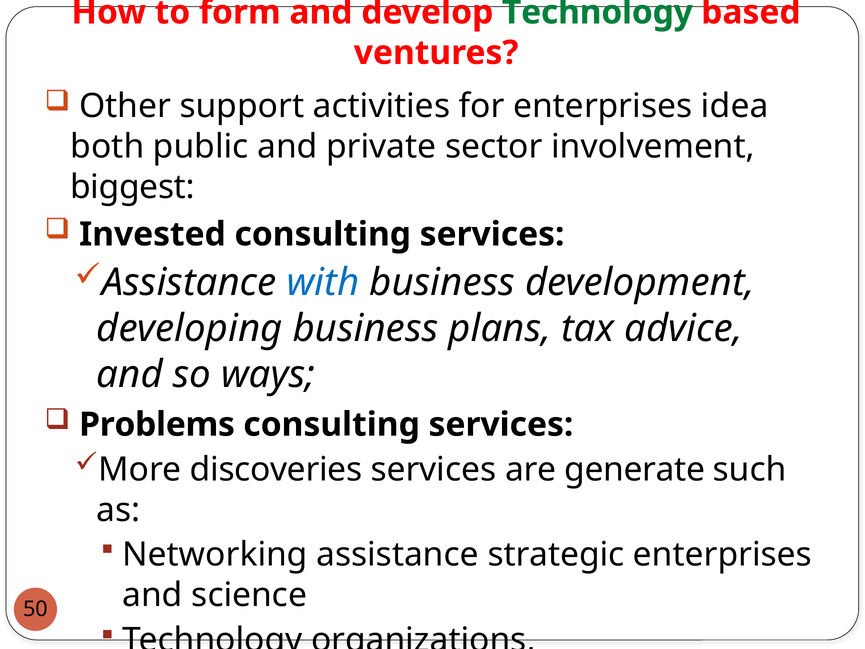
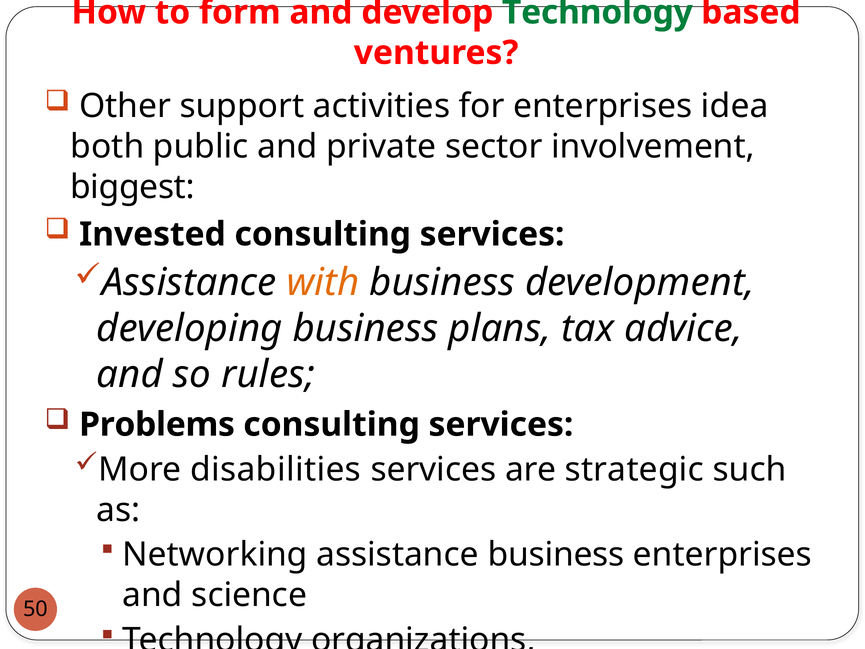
with colour: blue -> orange
ways: ways -> rules
discoveries: discoveries -> disabilities
generate: generate -> strategic
assistance strategic: strategic -> business
